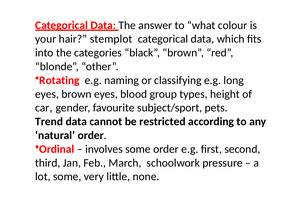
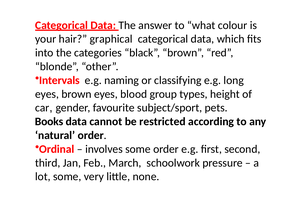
stemplot: stemplot -> graphical
Rotating: Rotating -> Intervals
Trend: Trend -> Books
